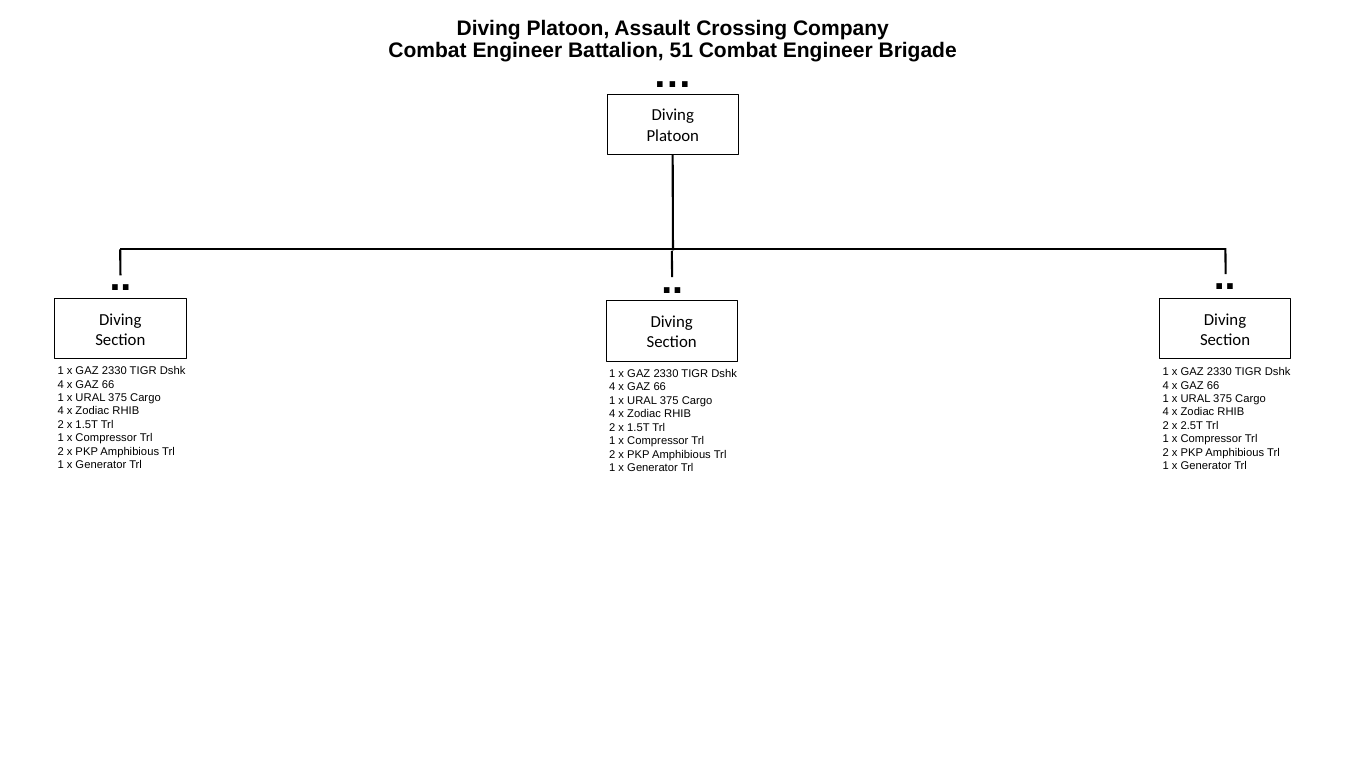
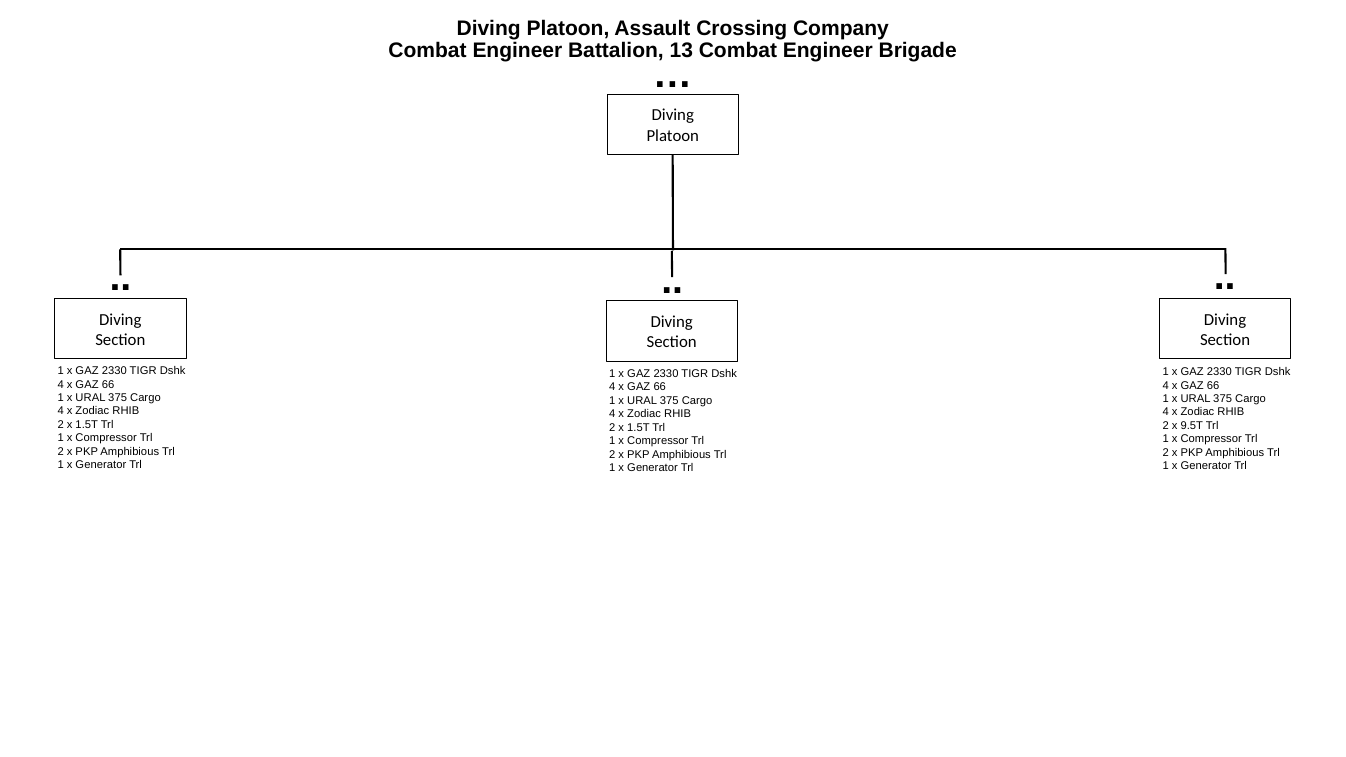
51: 51 -> 13
2.5T: 2.5T -> 9.5T
